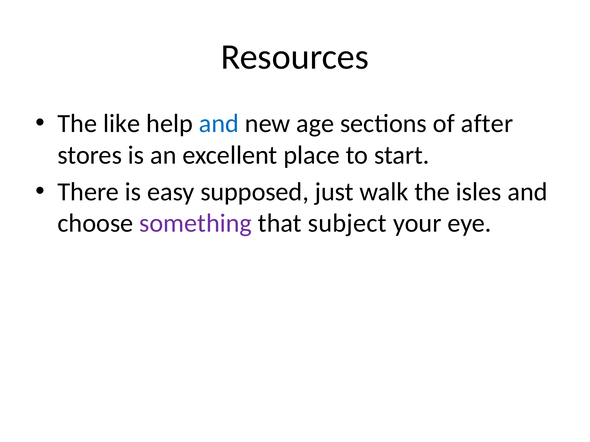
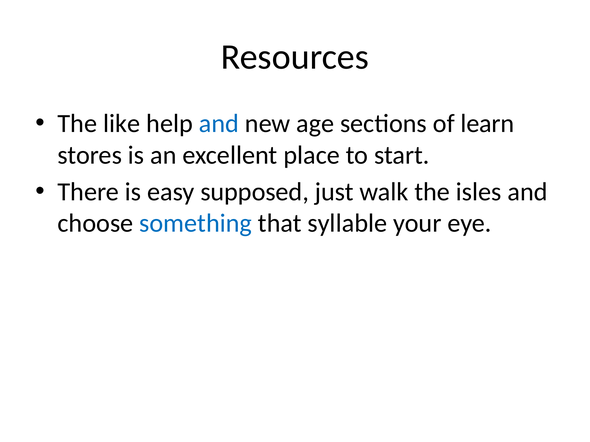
after: after -> learn
something colour: purple -> blue
subject: subject -> syllable
